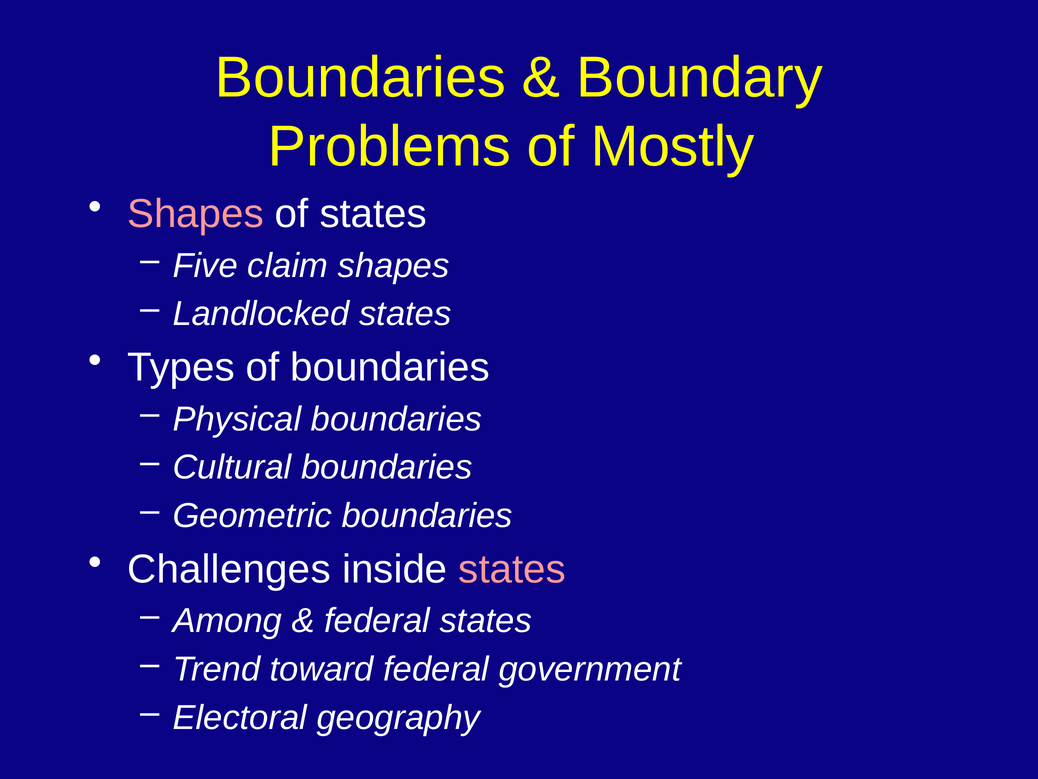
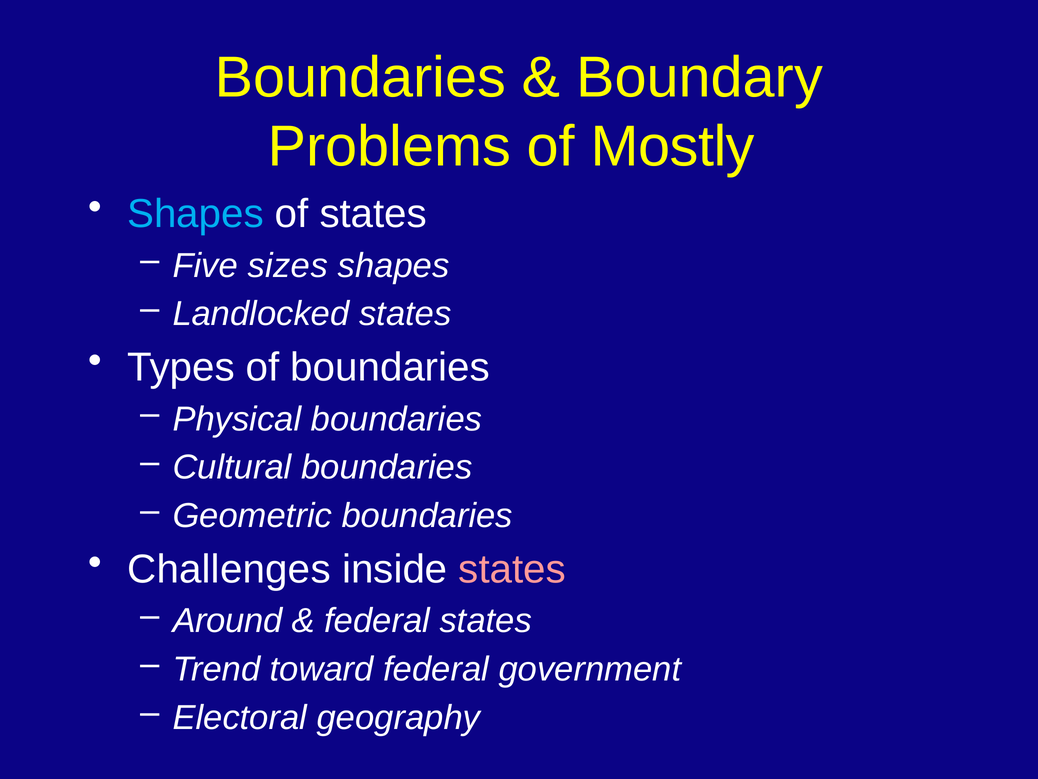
Shapes at (195, 214) colour: pink -> light blue
claim: claim -> sizes
Among: Among -> Around
